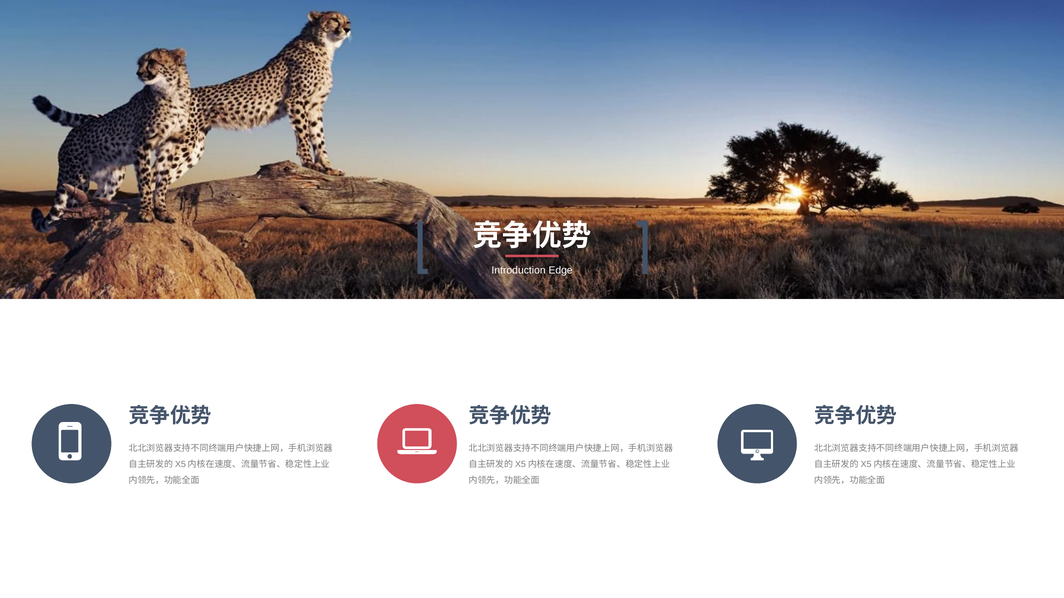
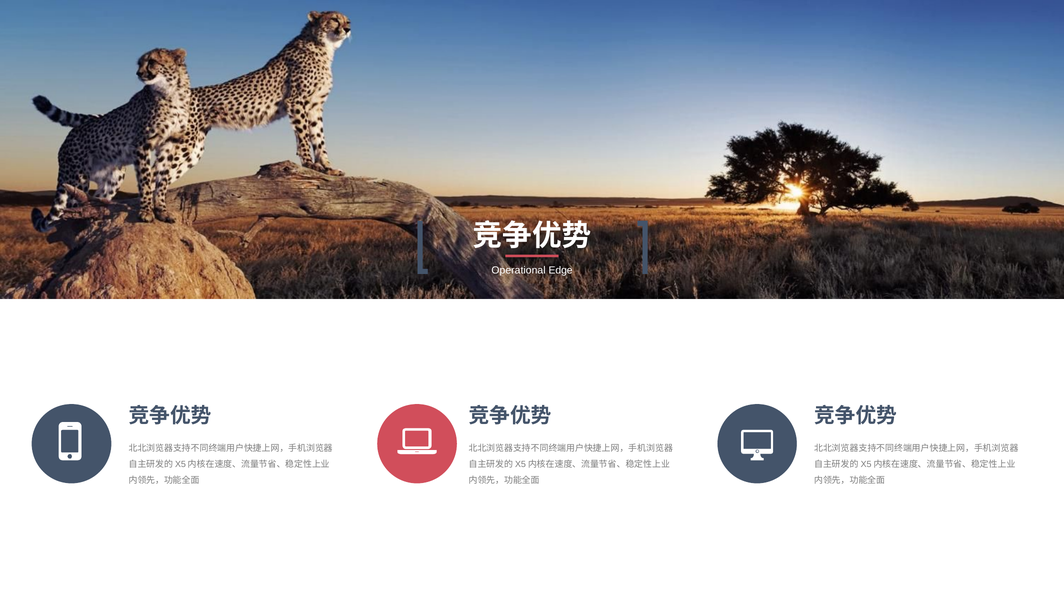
Introduction: Introduction -> Operational
